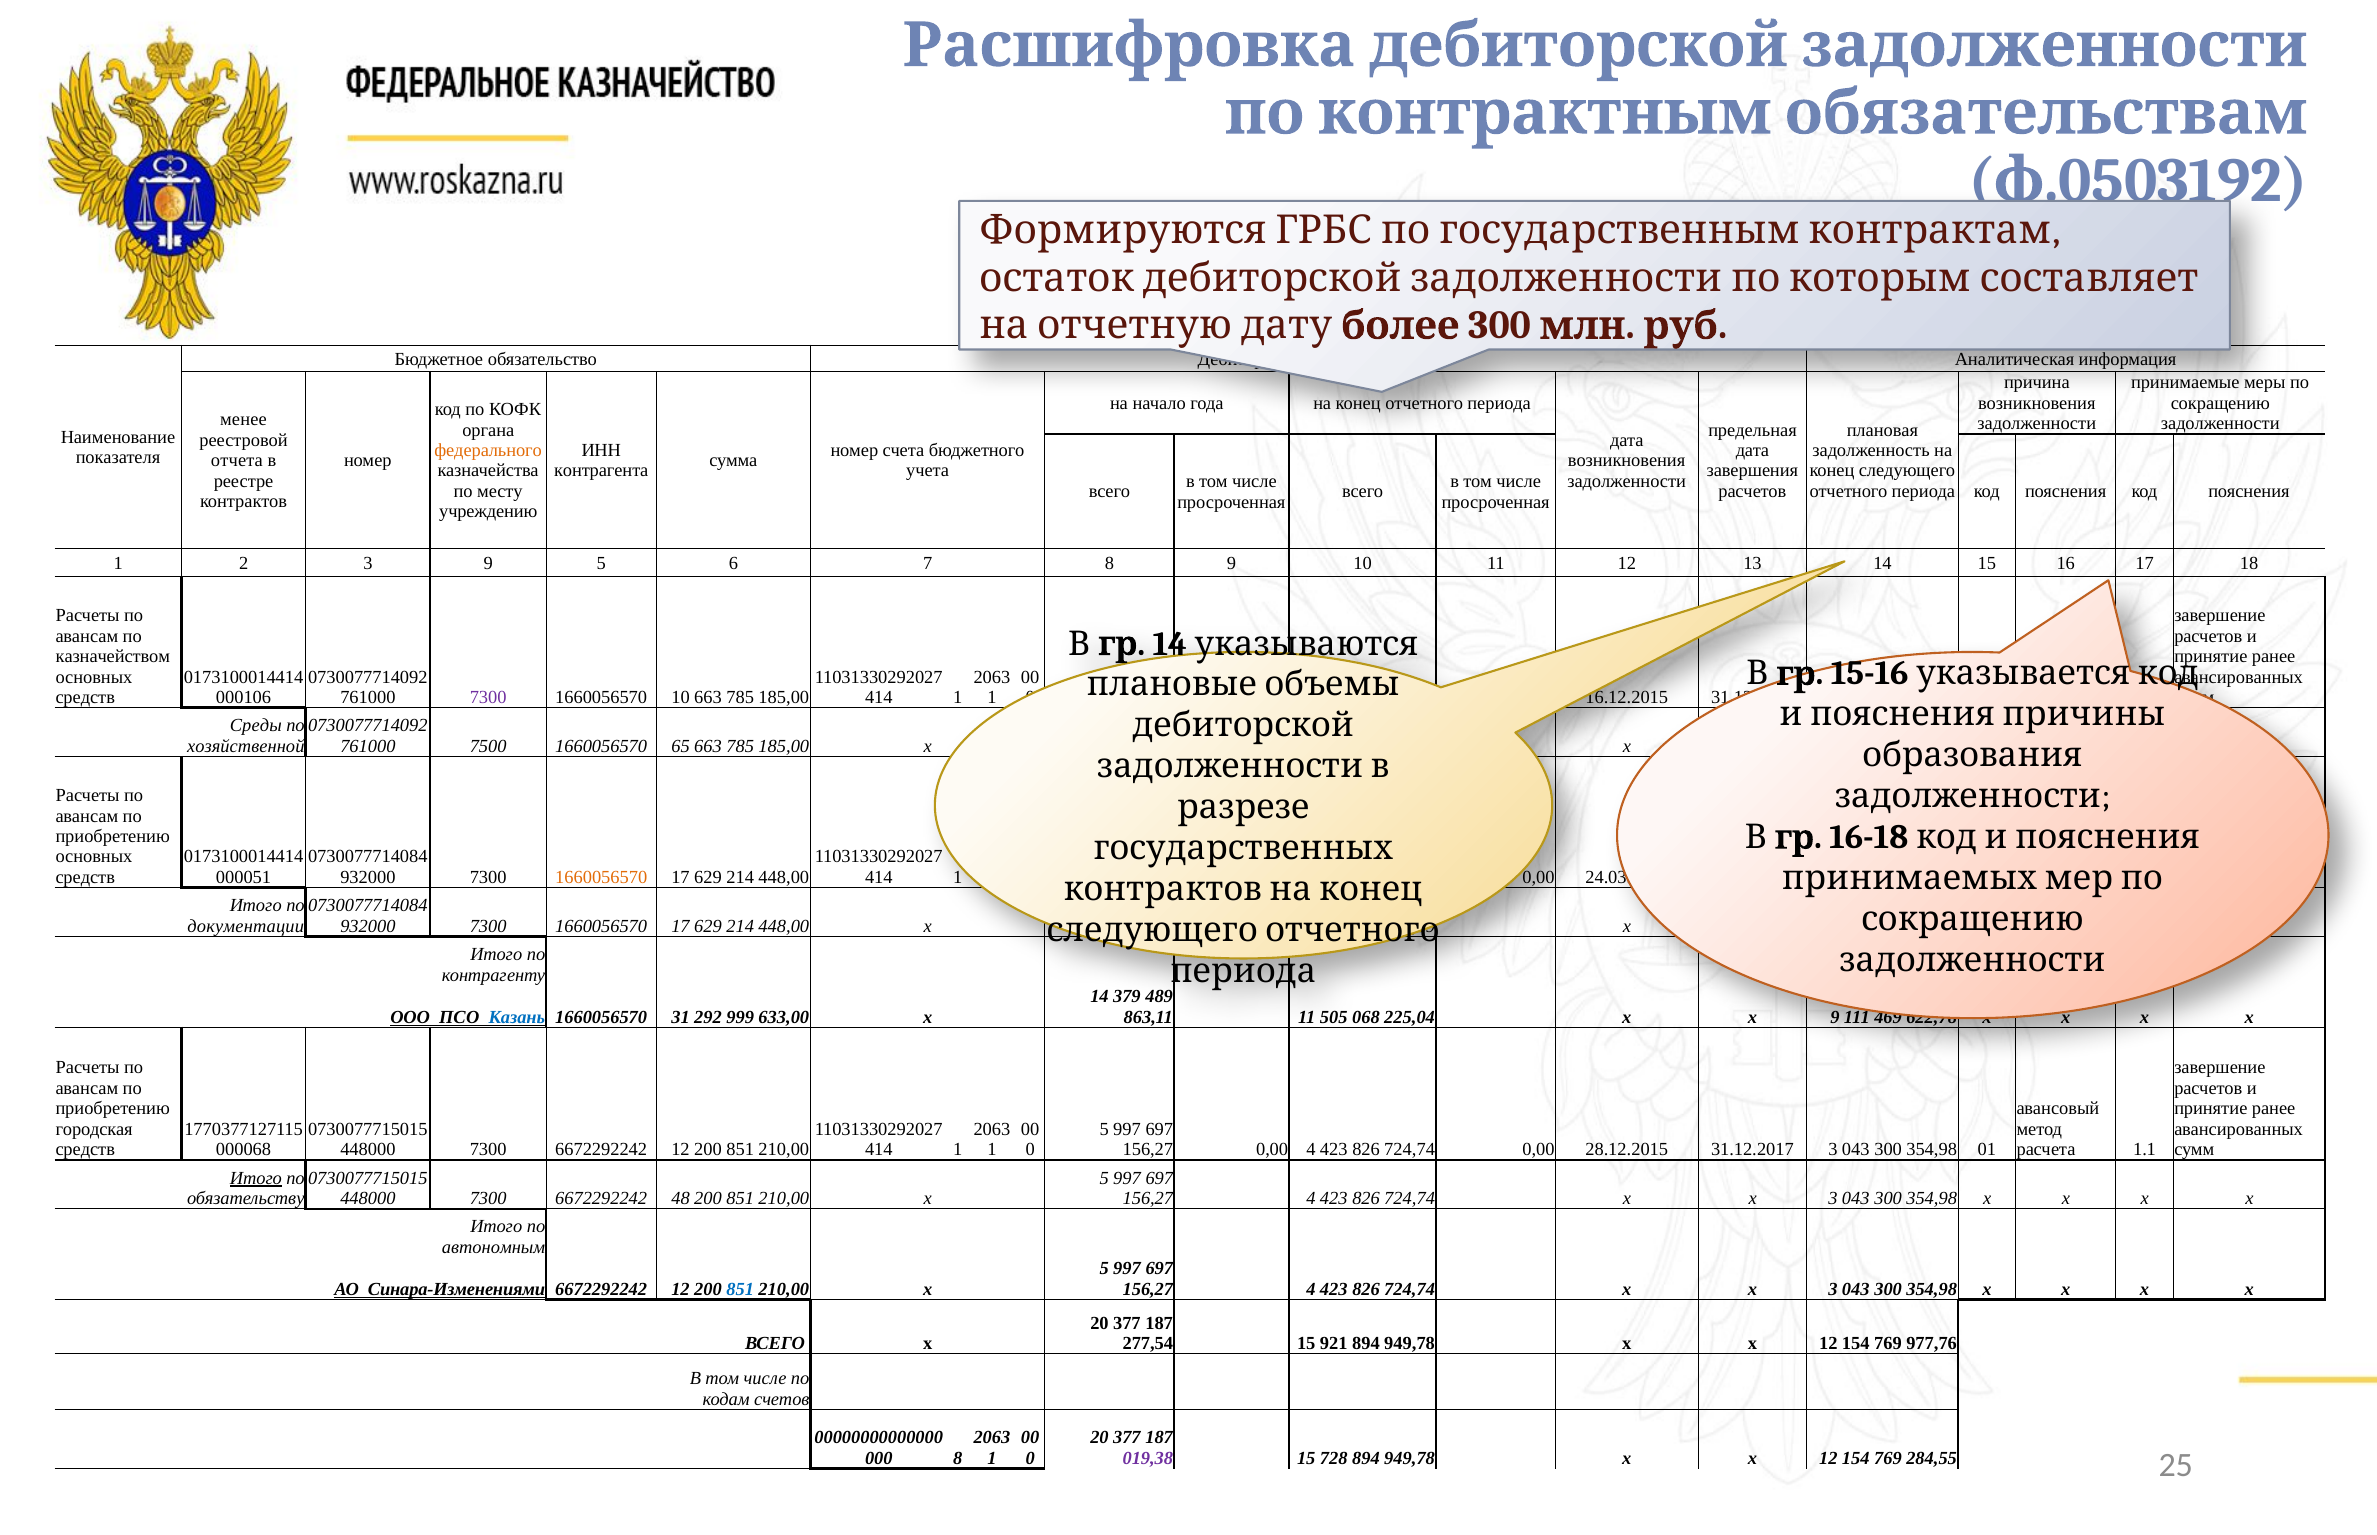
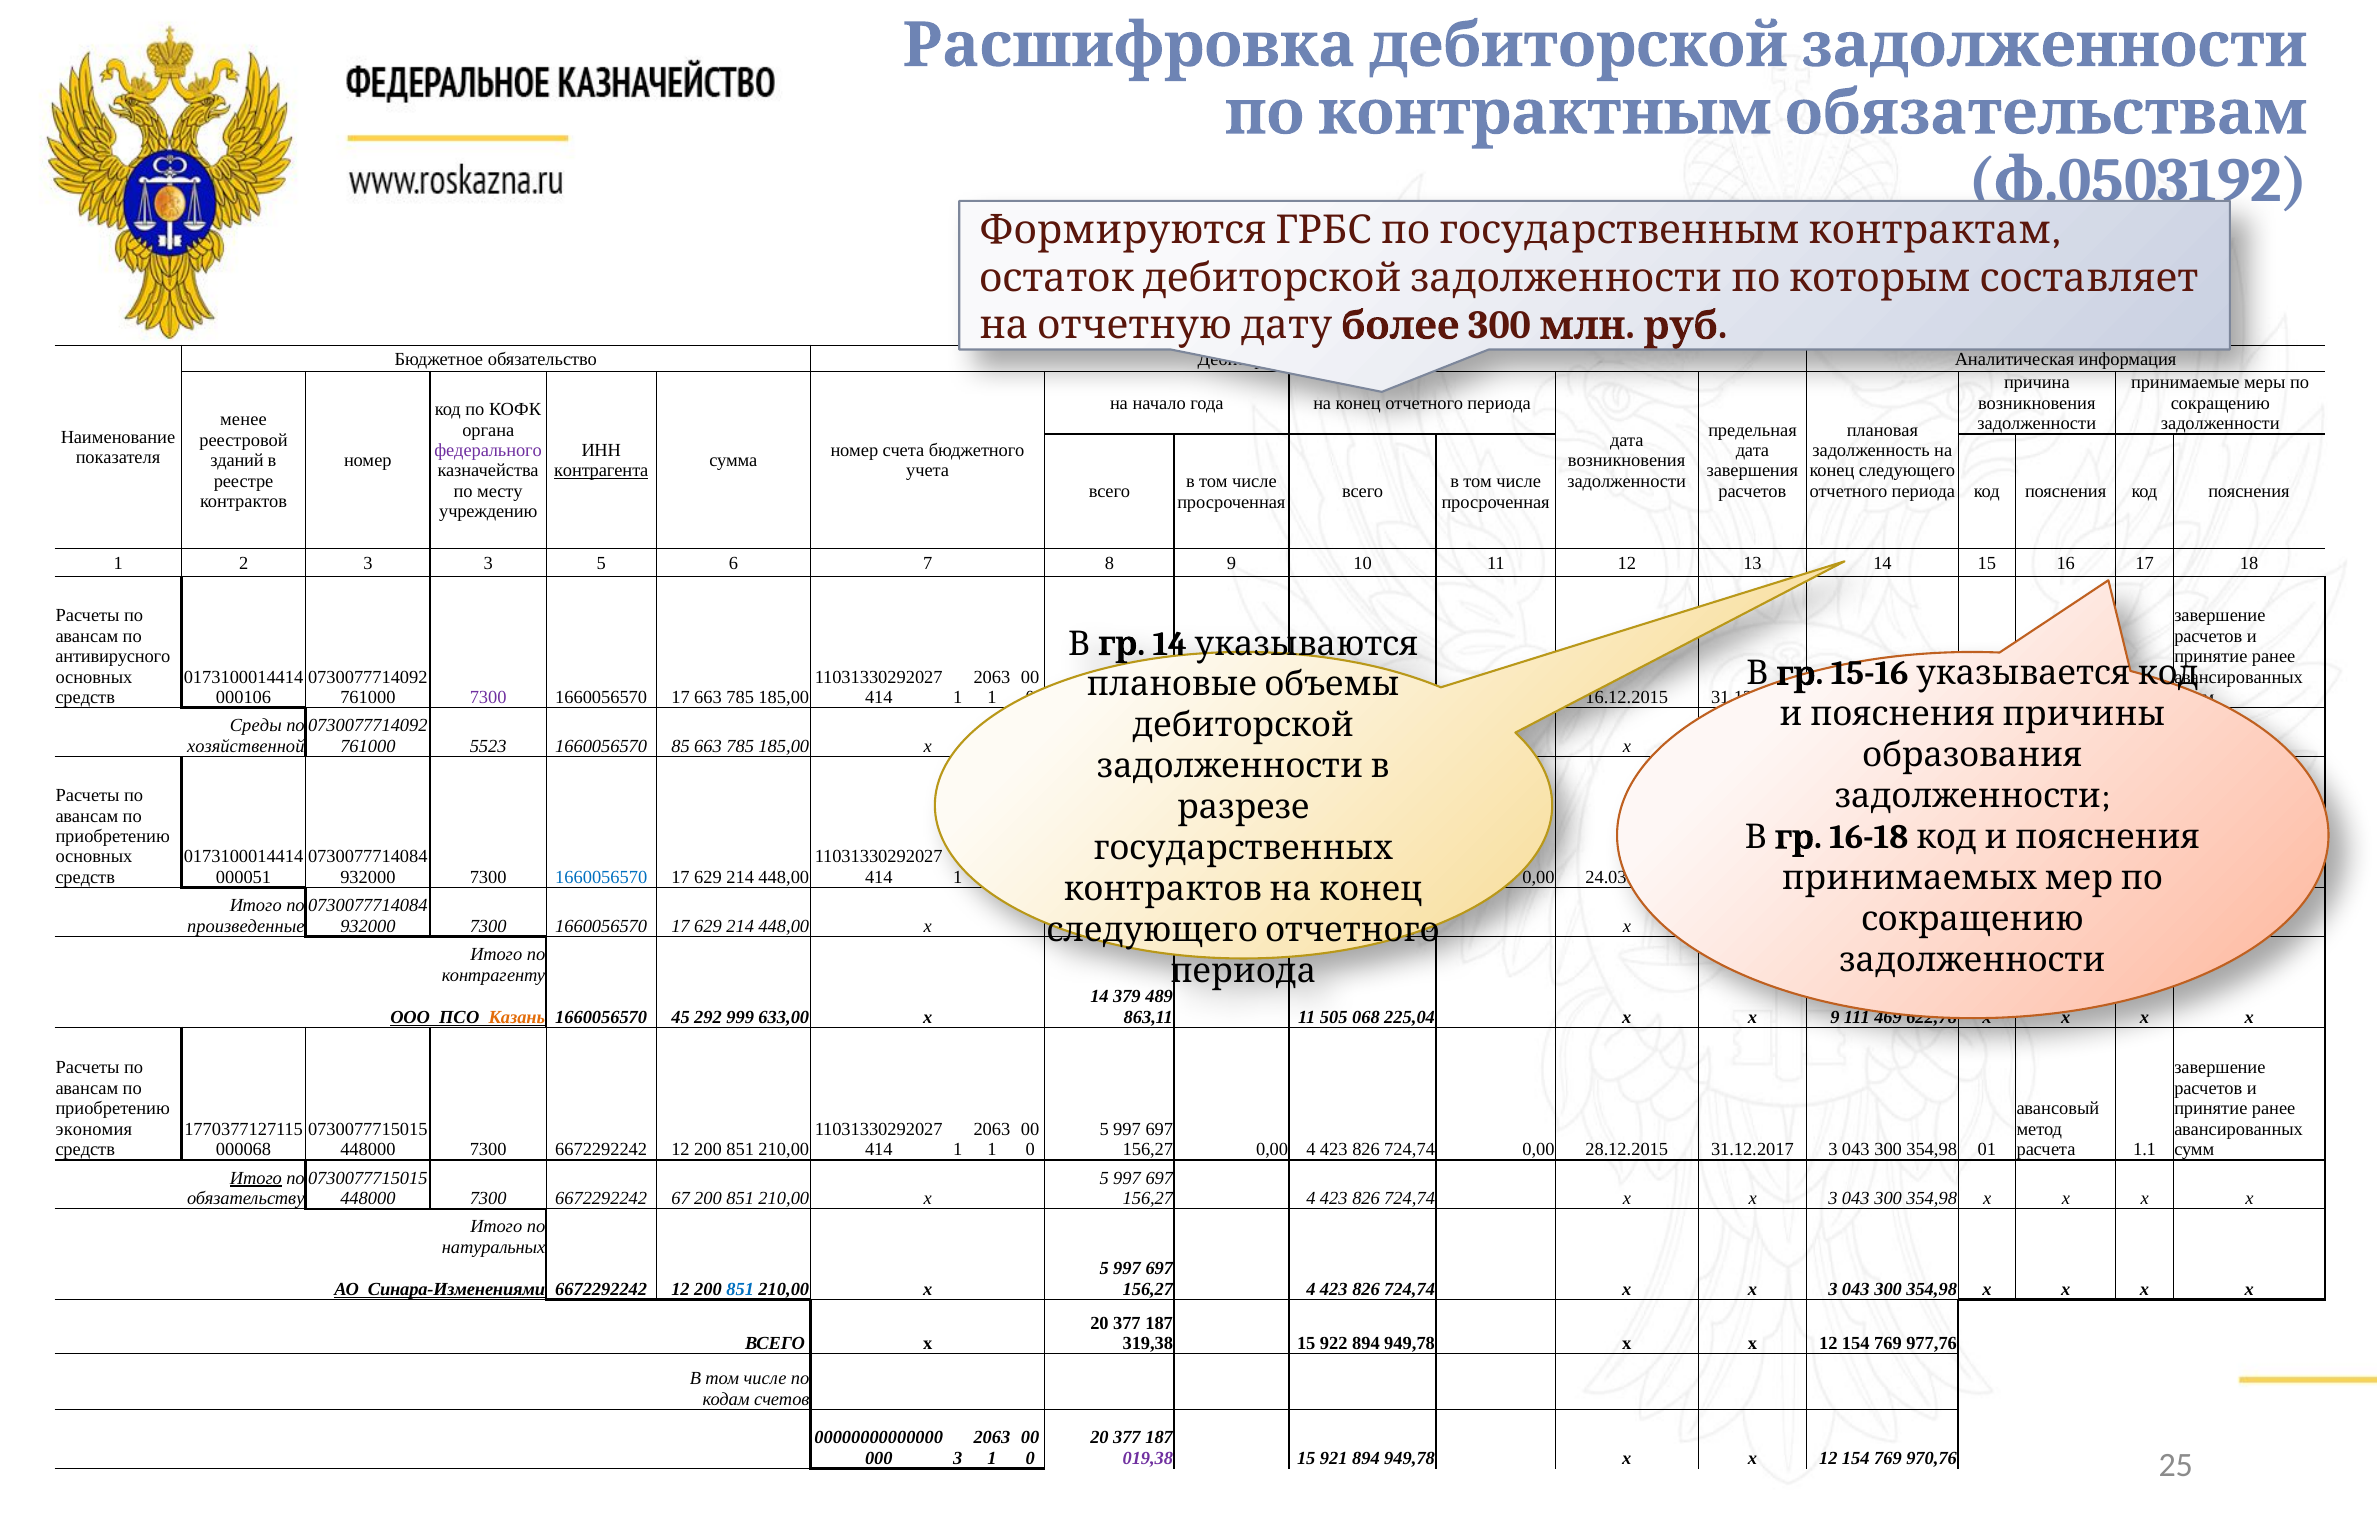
федерального colour: orange -> purple
отчета: отчета -> зданий
контрагента underline: none -> present
3 9: 9 -> 3
казначейством: казначейством -> антивирусного
10 at (681, 697): 10 -> 17
7500: 7500 -> 5523
65: 65 -> 85
1660056570 at (601, 877) colour: orange -> blue
документации: документации -> произведенные
Казань colour: blue -> orange
31: 31 -> 45
городская: городская -> экономия
48: 48 -> 67
автономным: автономным -> натуральных
277,54: 277,54 -> 319,38
921: 921 -> 922
000 8: 8 -> 3
728: 728 -> 921
284,55: 284,55 -> 970,76
